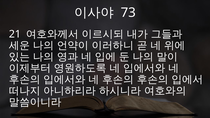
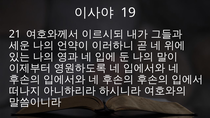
73: 73 -> 19
